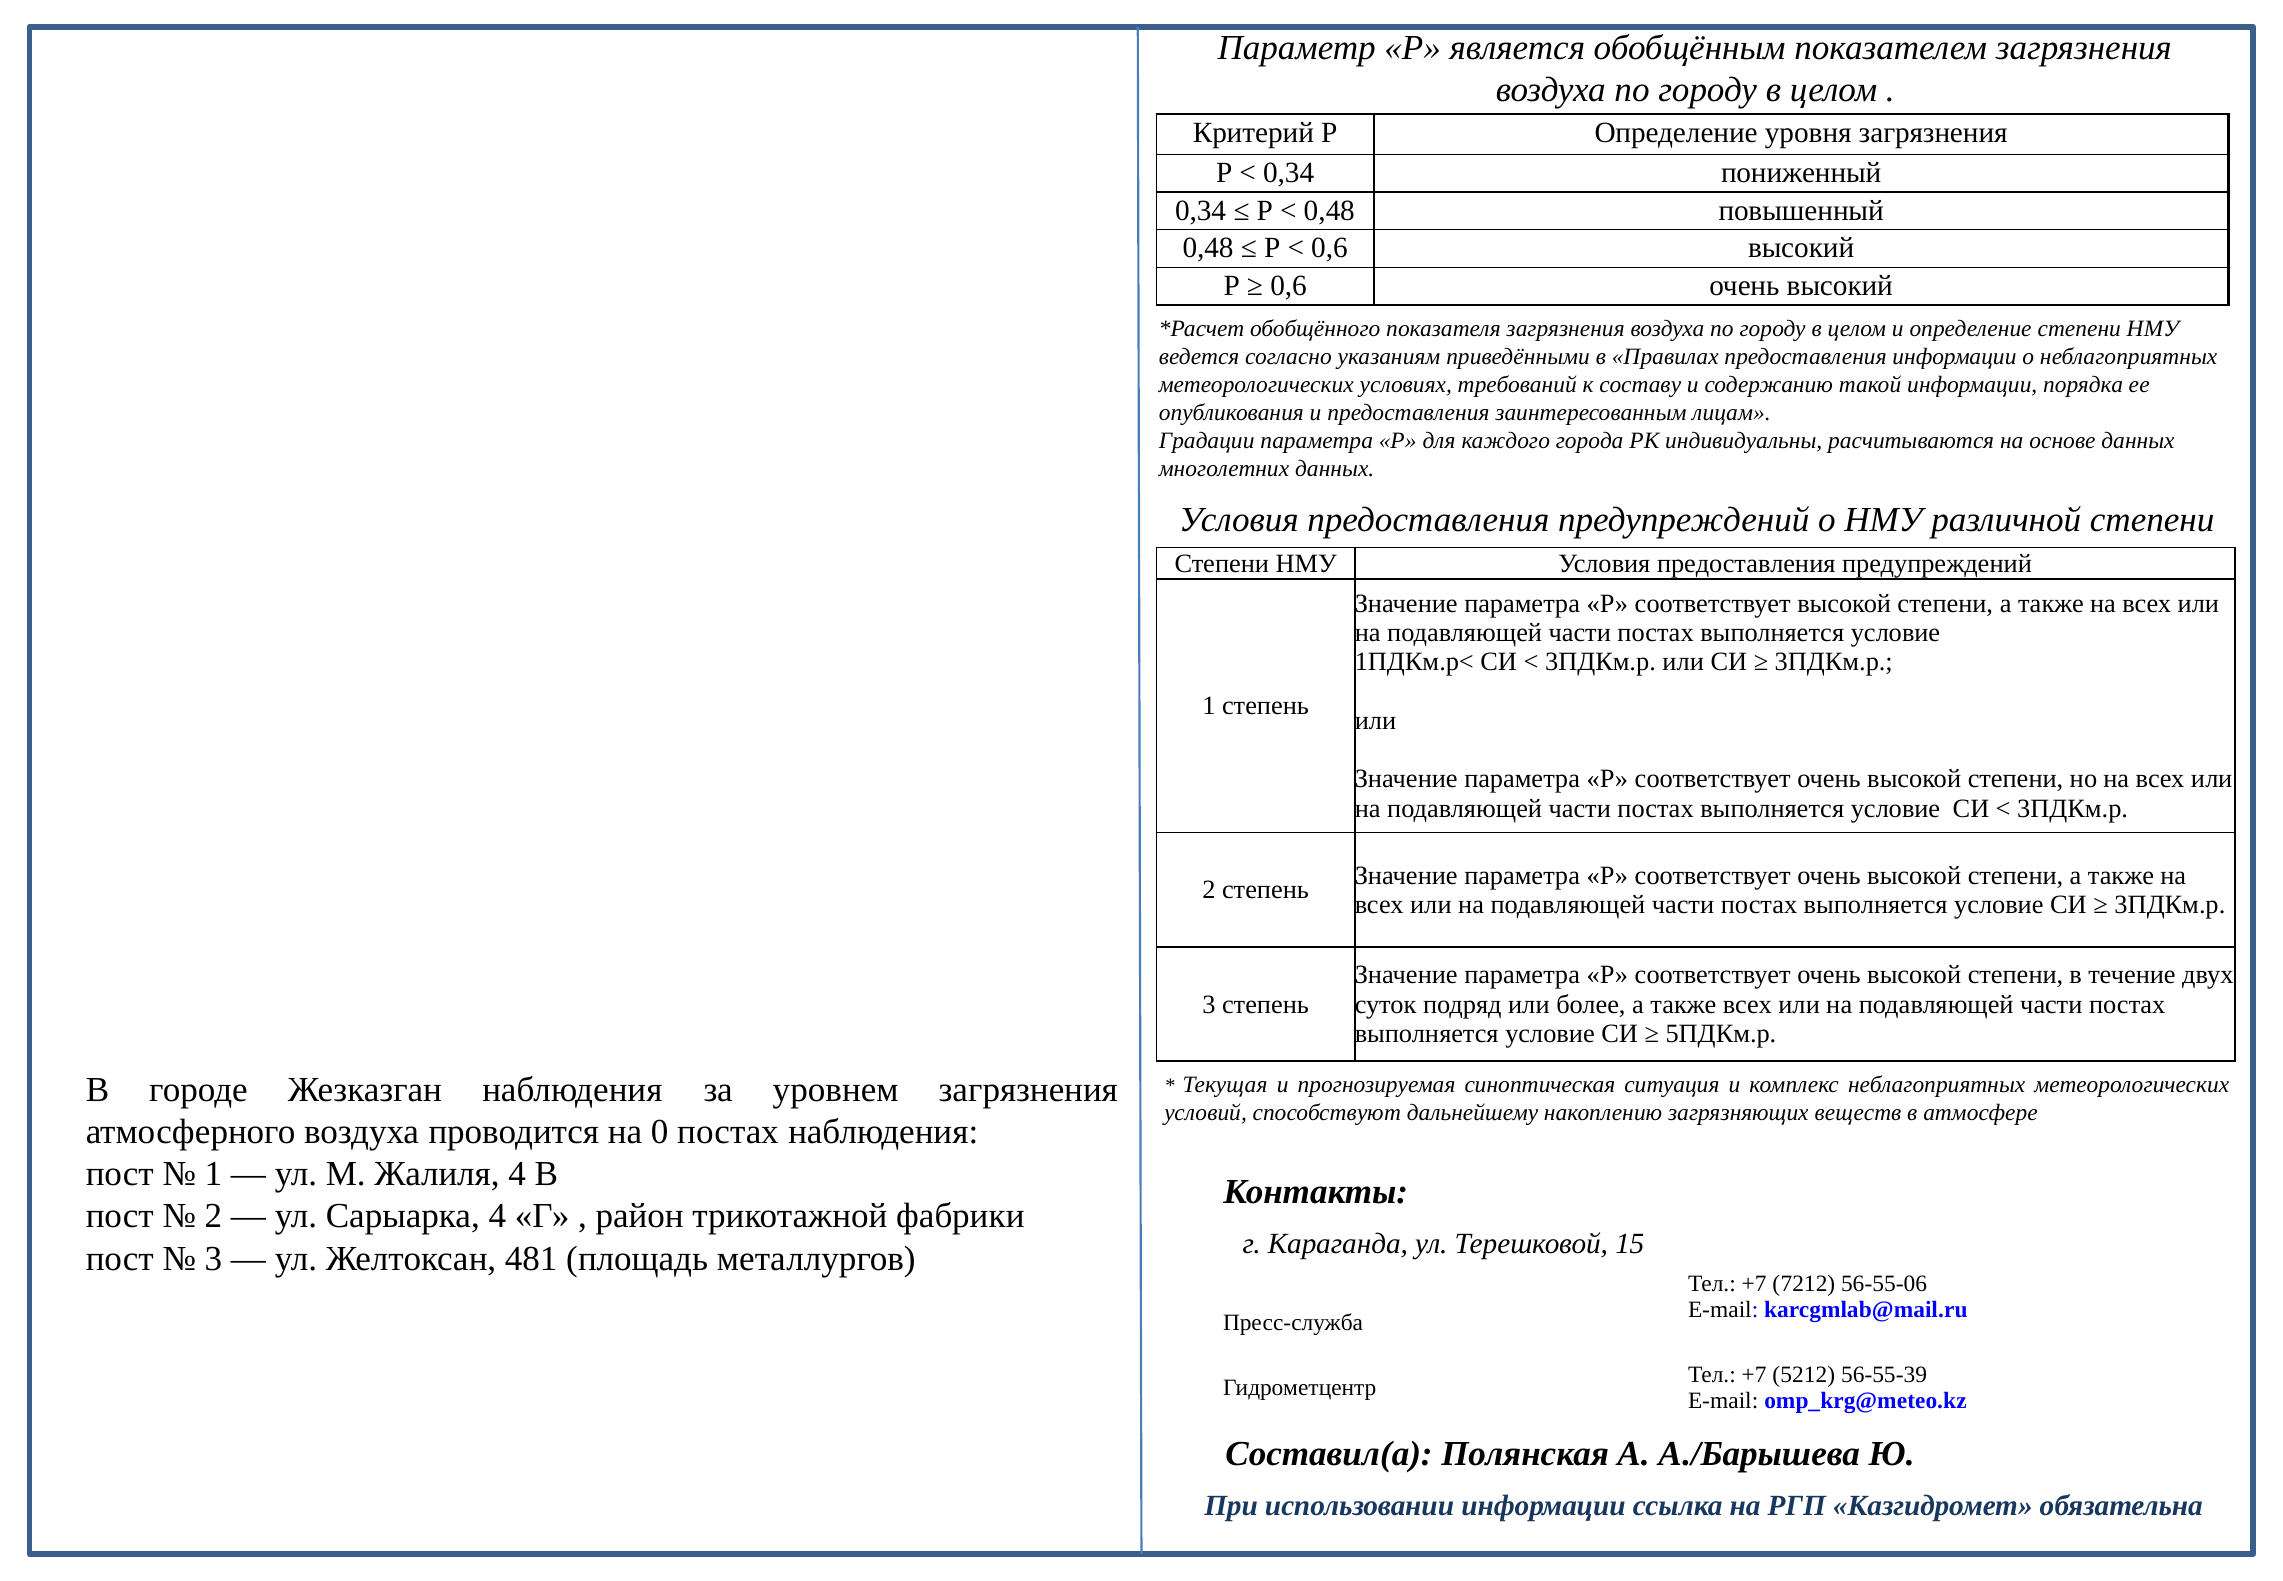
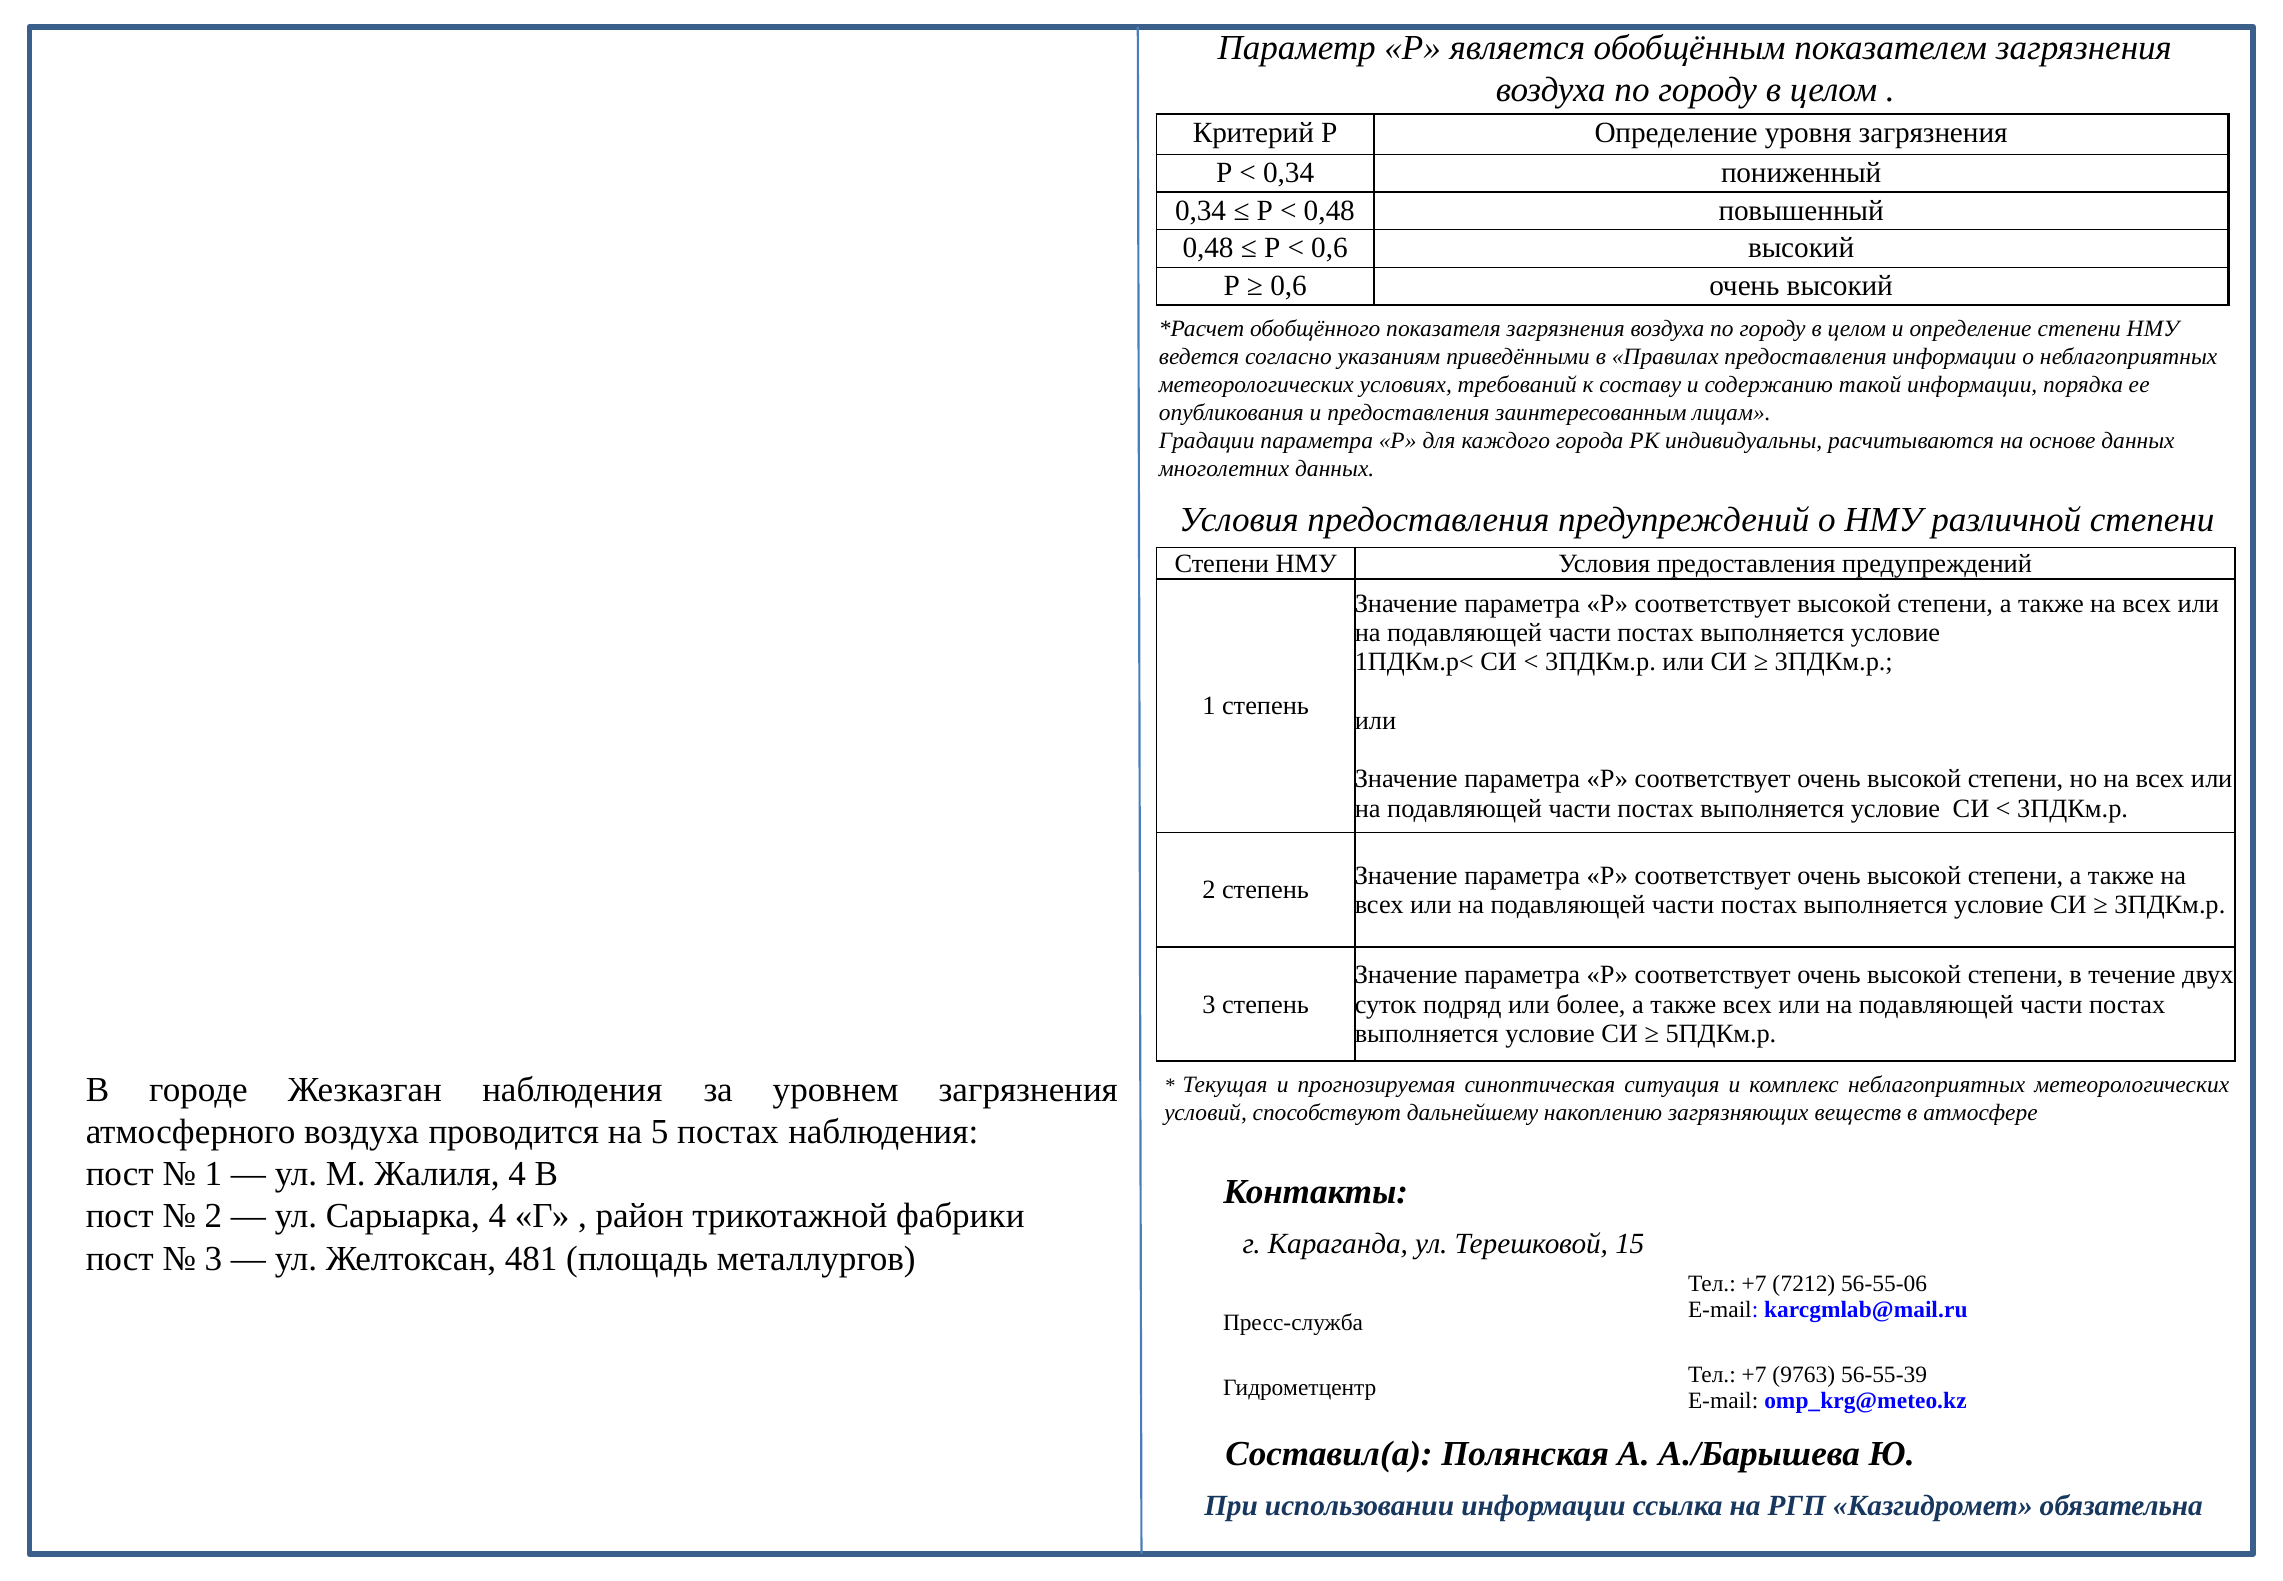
0: 0 -> 5
5212: 5212 -> 9763
